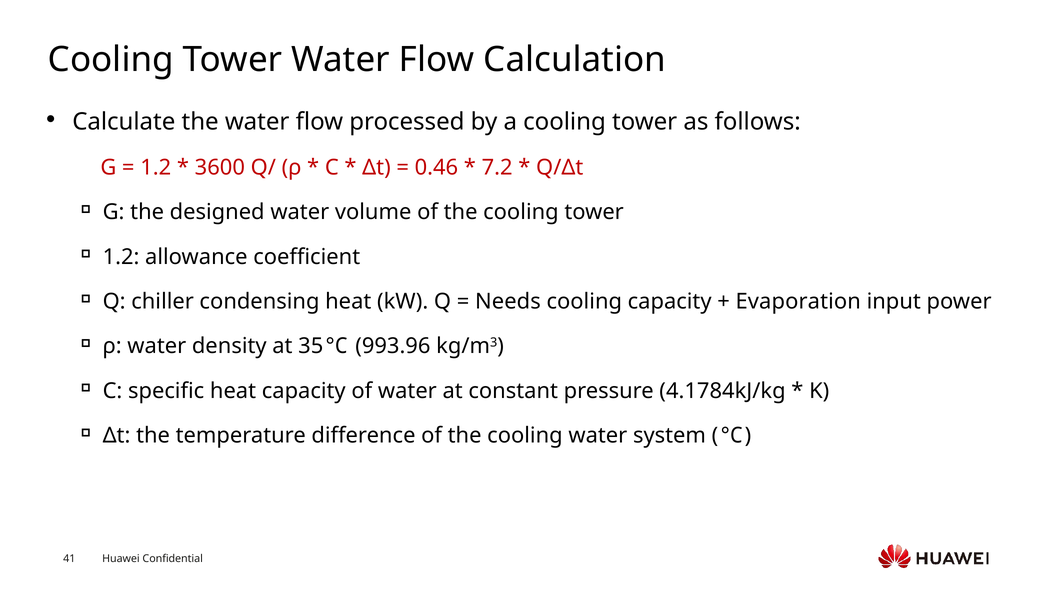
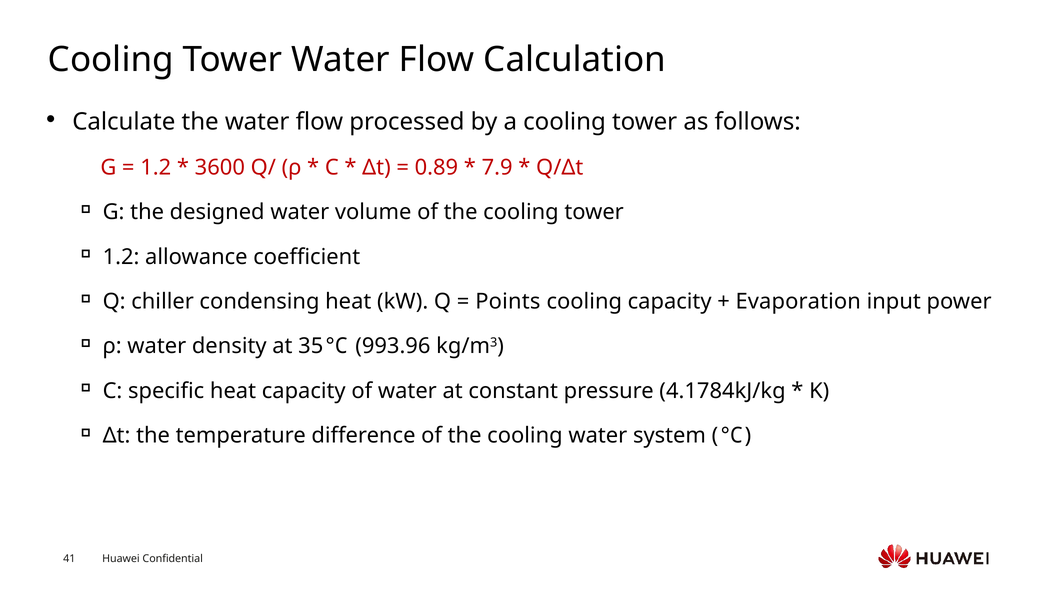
0.46: 0.46 -> 0.89
7.2: 7.2 -> 7.9
Needs: Needs -> Points
